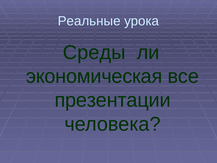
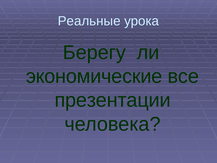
Среды: Среды -> Берегу
экономическая: экономическая -> экономические
